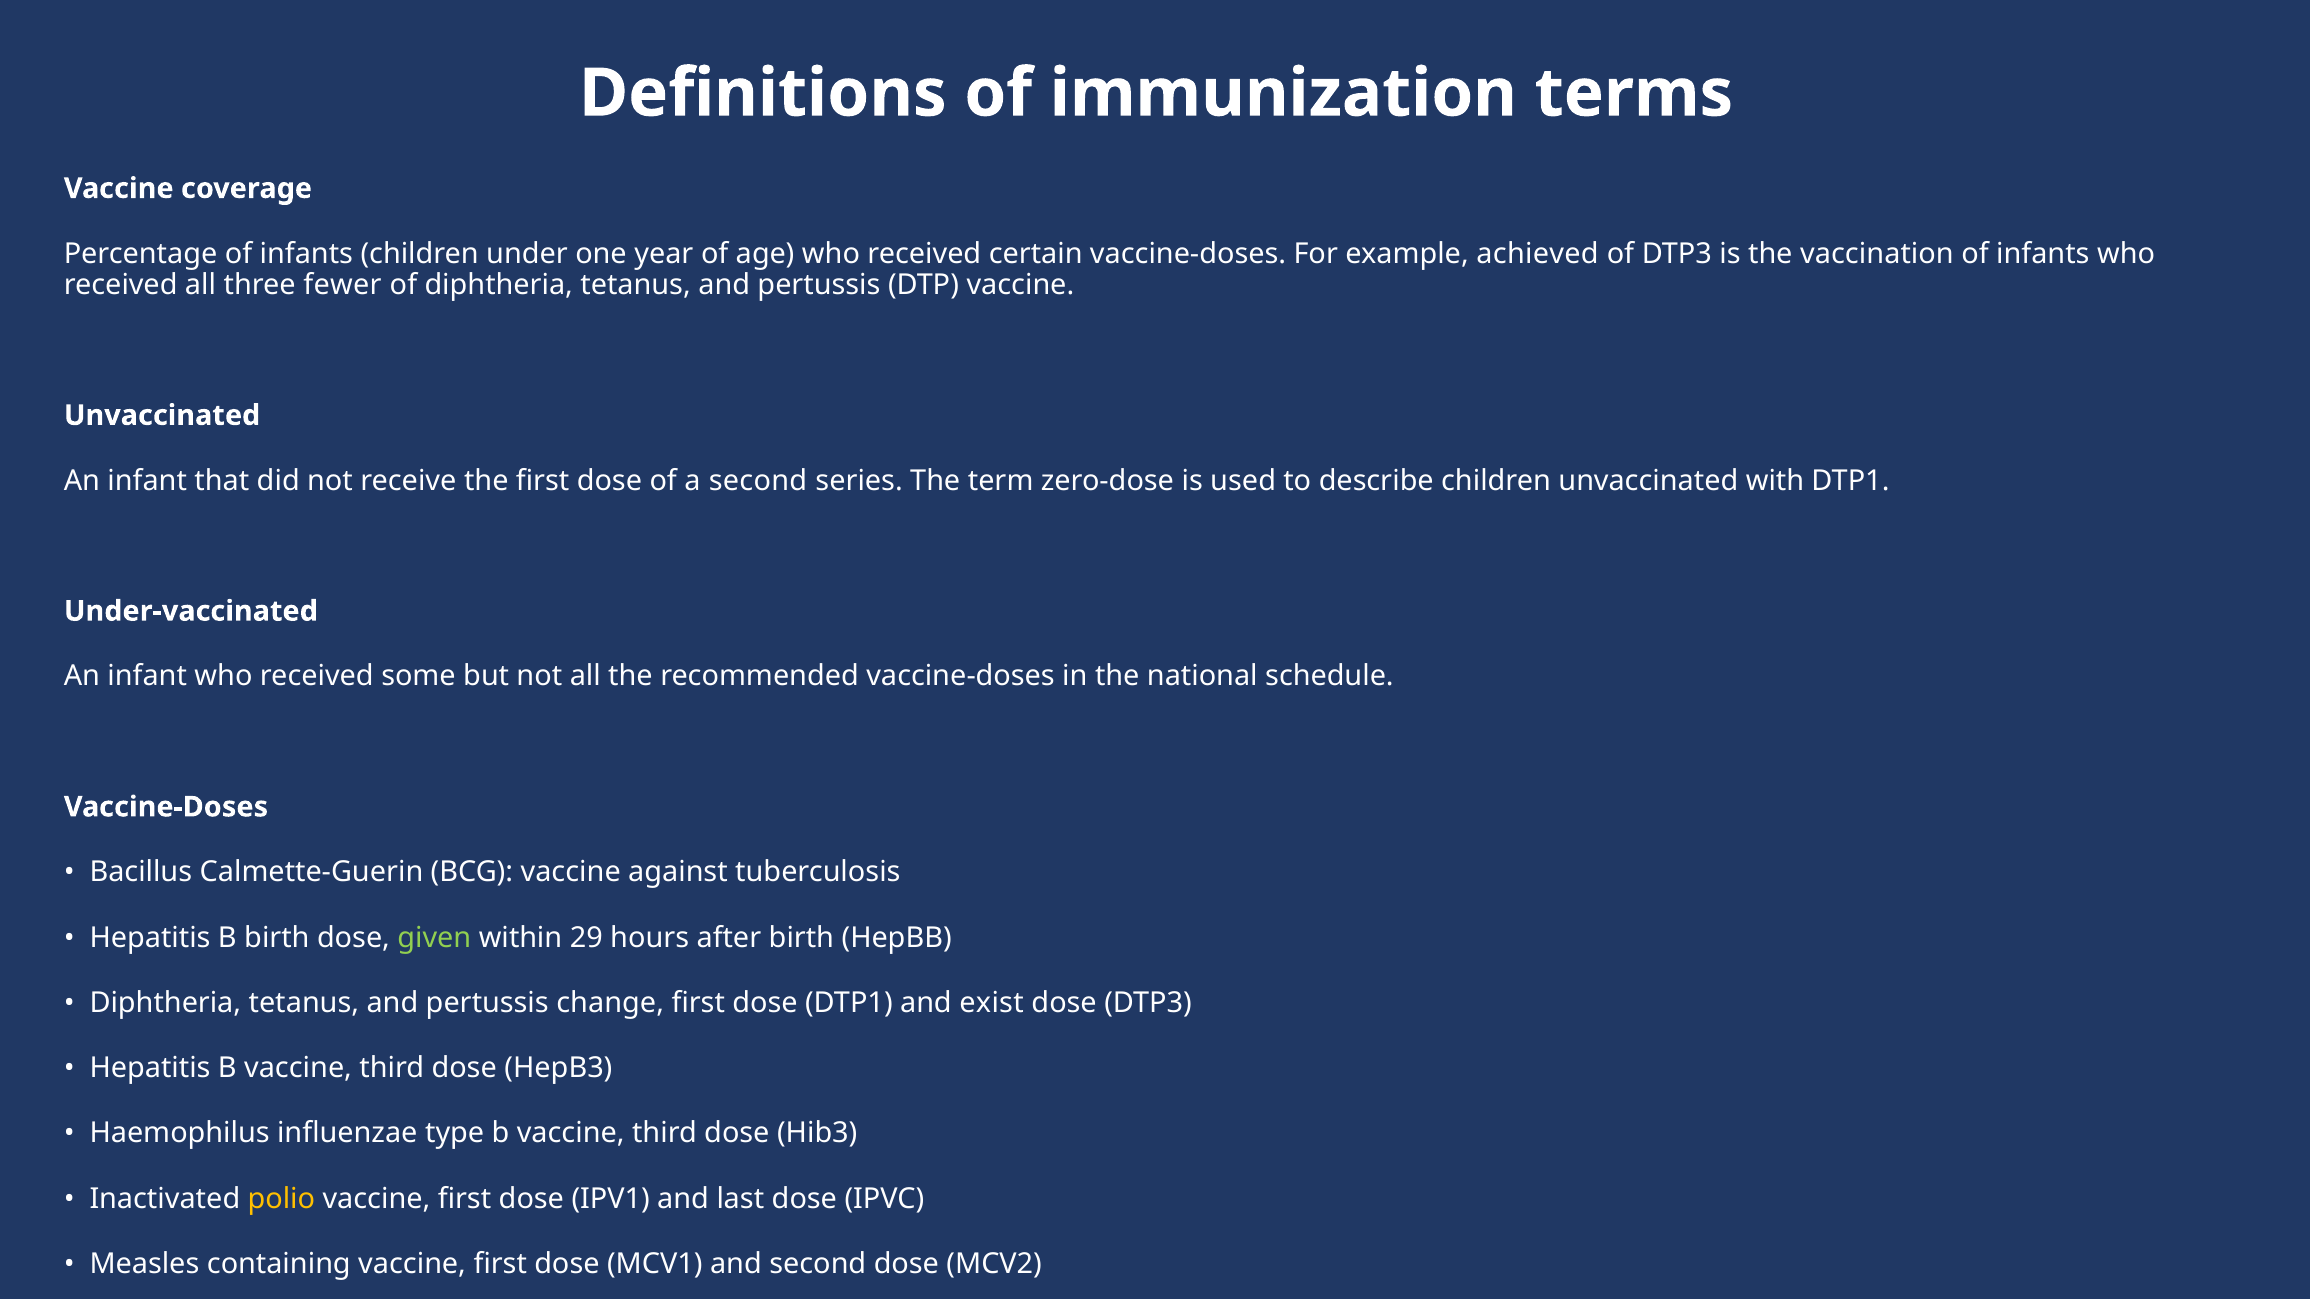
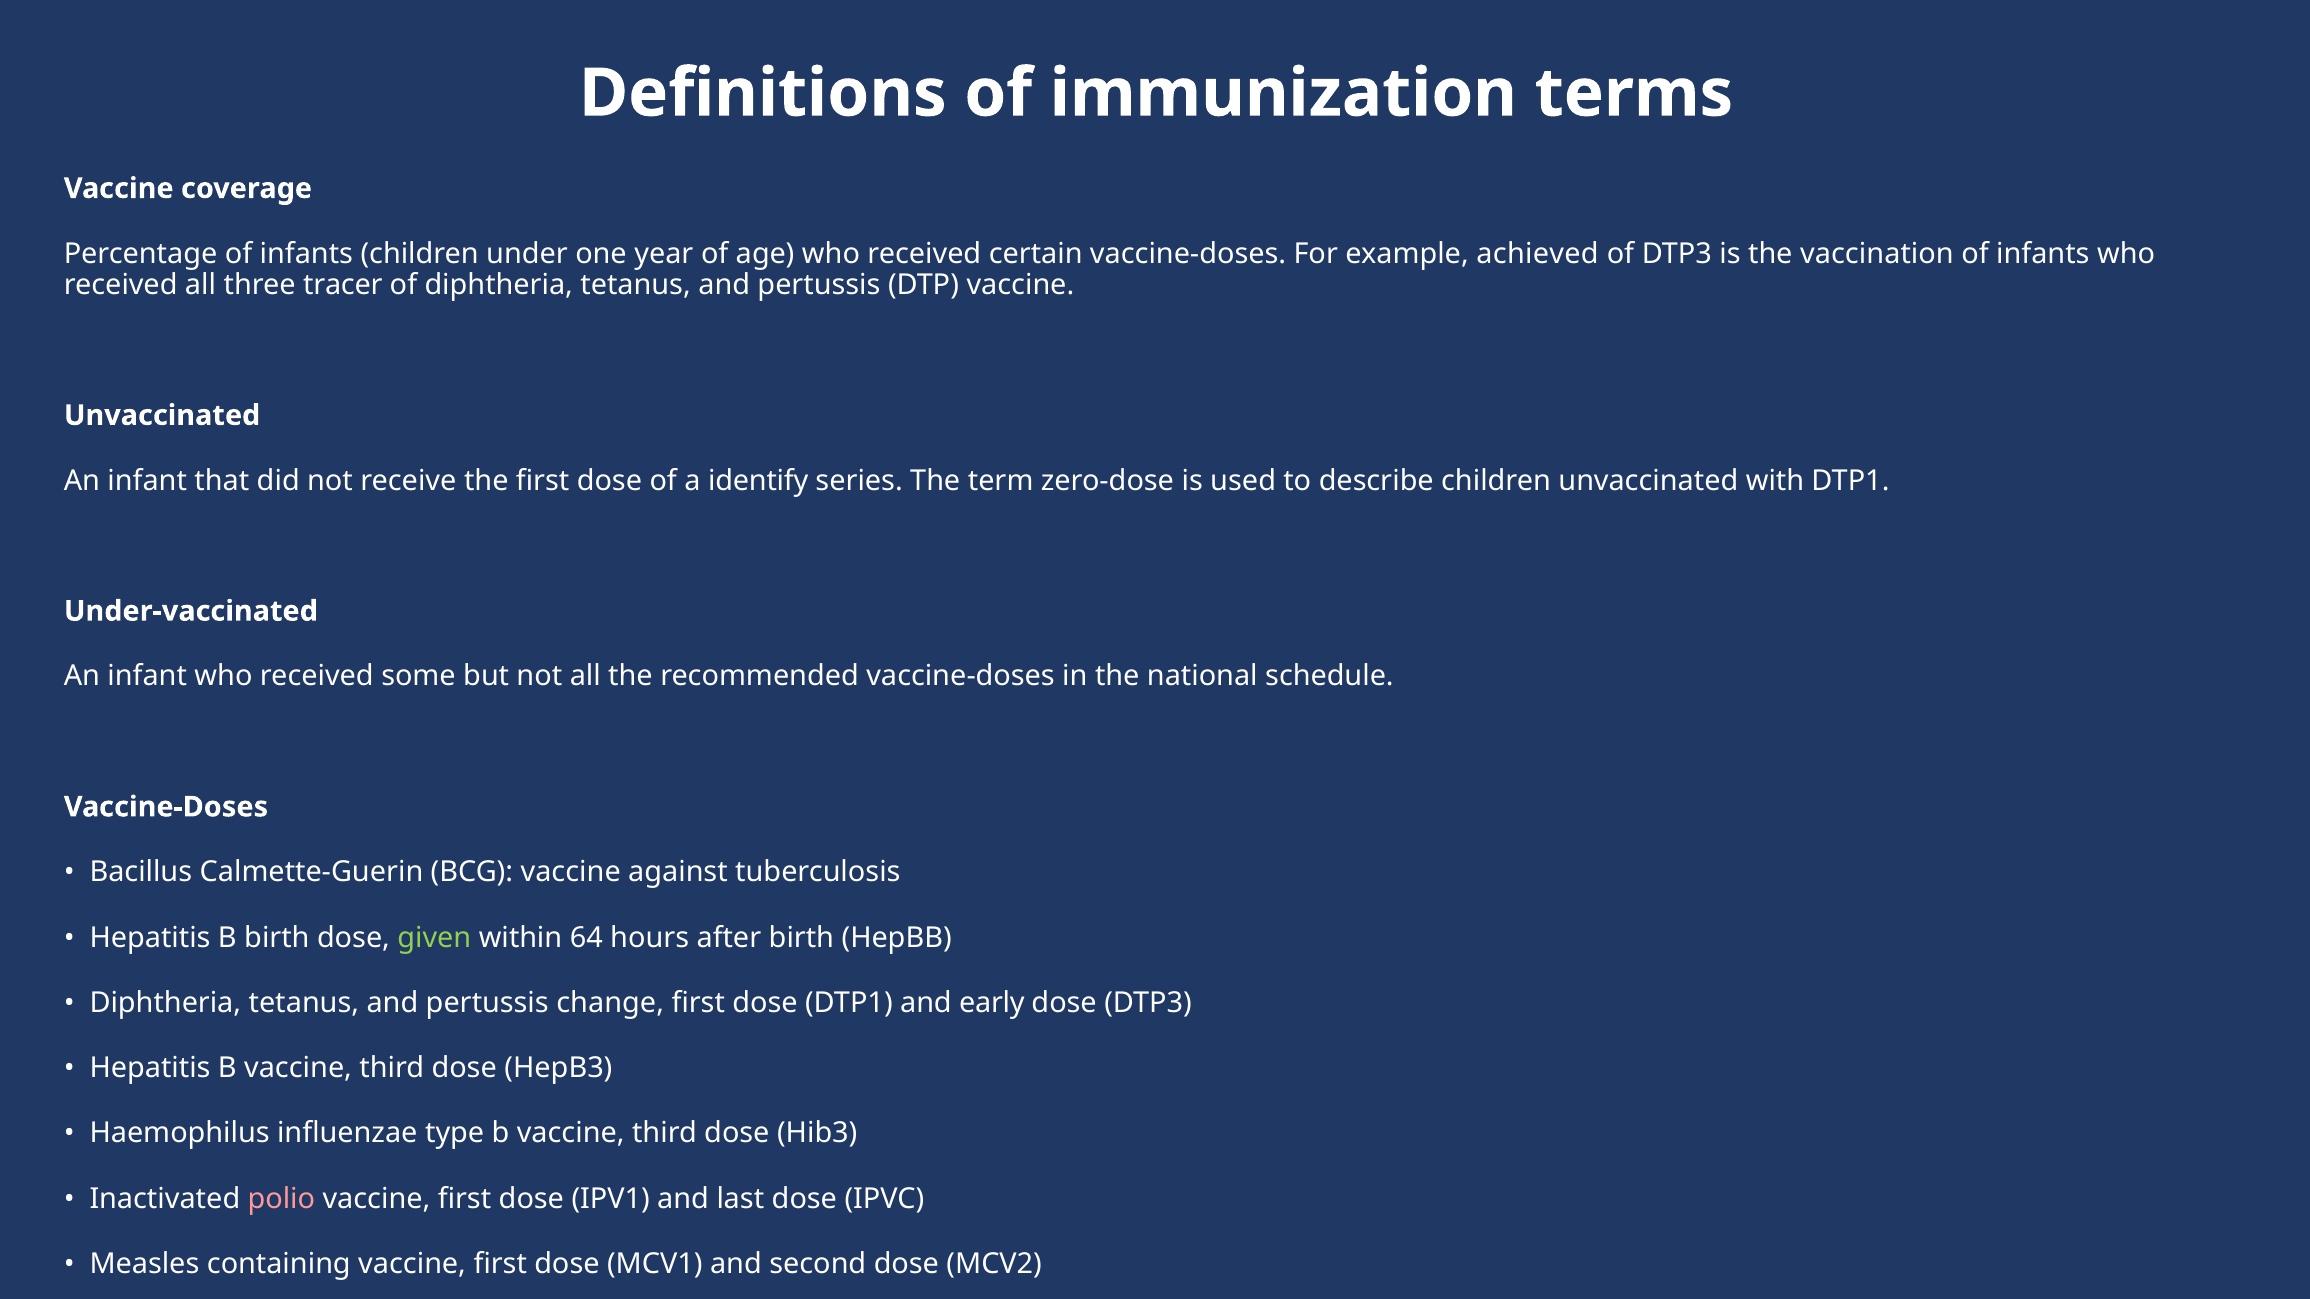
fewer: fewer -> tracer
a second: second -> identify
29: 29 -> 64
exist: exist -> early
polio colour: yellow -> pink
